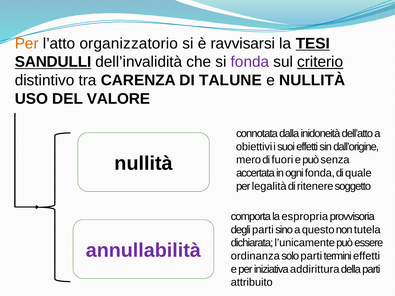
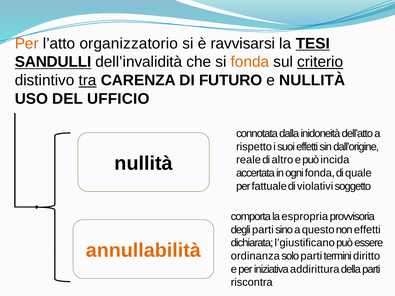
fonda at (250, 62) colour: purple -> orange
tra underline: none -> present
TALUNE: TALUNE -> FUTURO
VALORE: VALORE -> UFFICIO
obiettivi: obiettivi -> rispetto
mero: mero -> reale
fuori: fuori -> altro
senza: senza -> incida
legalità: legalità -> fattuale
ritenere: ritenere -> violativi
non tutela: tutela -> effetti
l’unicamente: l’unicamente -> l’giustificano
annullabilità colour: purple -> orange
termini effetti: effetti -> diritto
attribuito: attribuito -> riscontra
